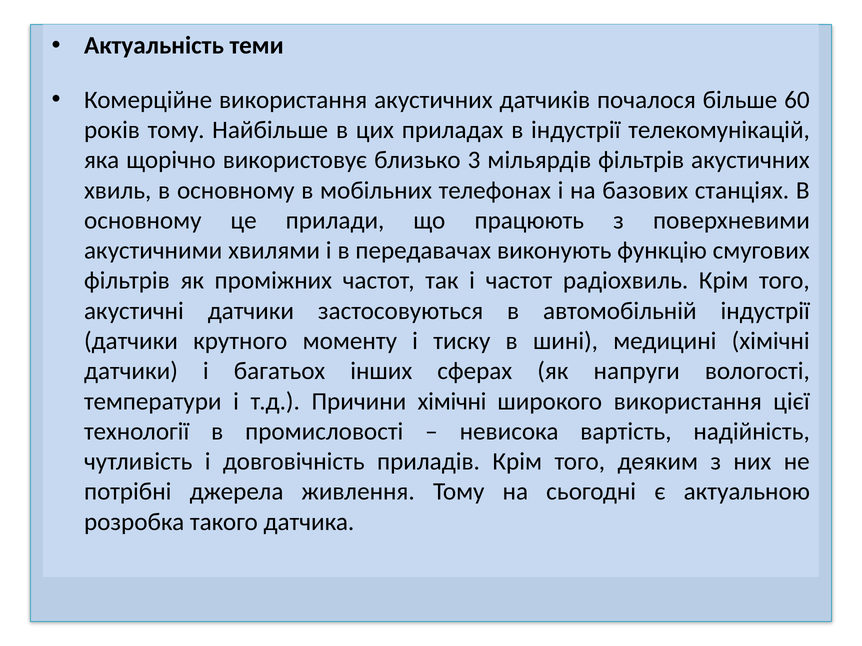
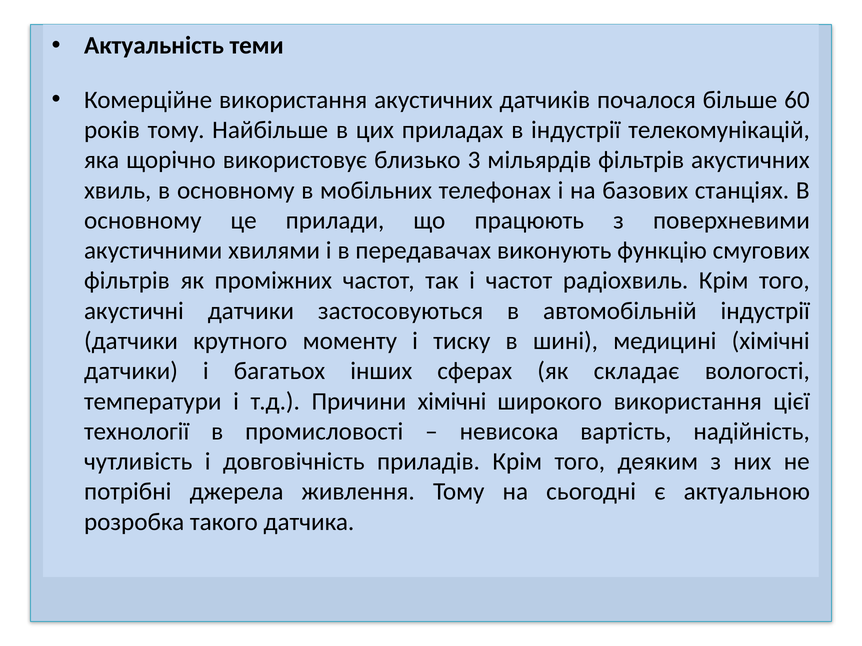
напруги: напруги -> складає
